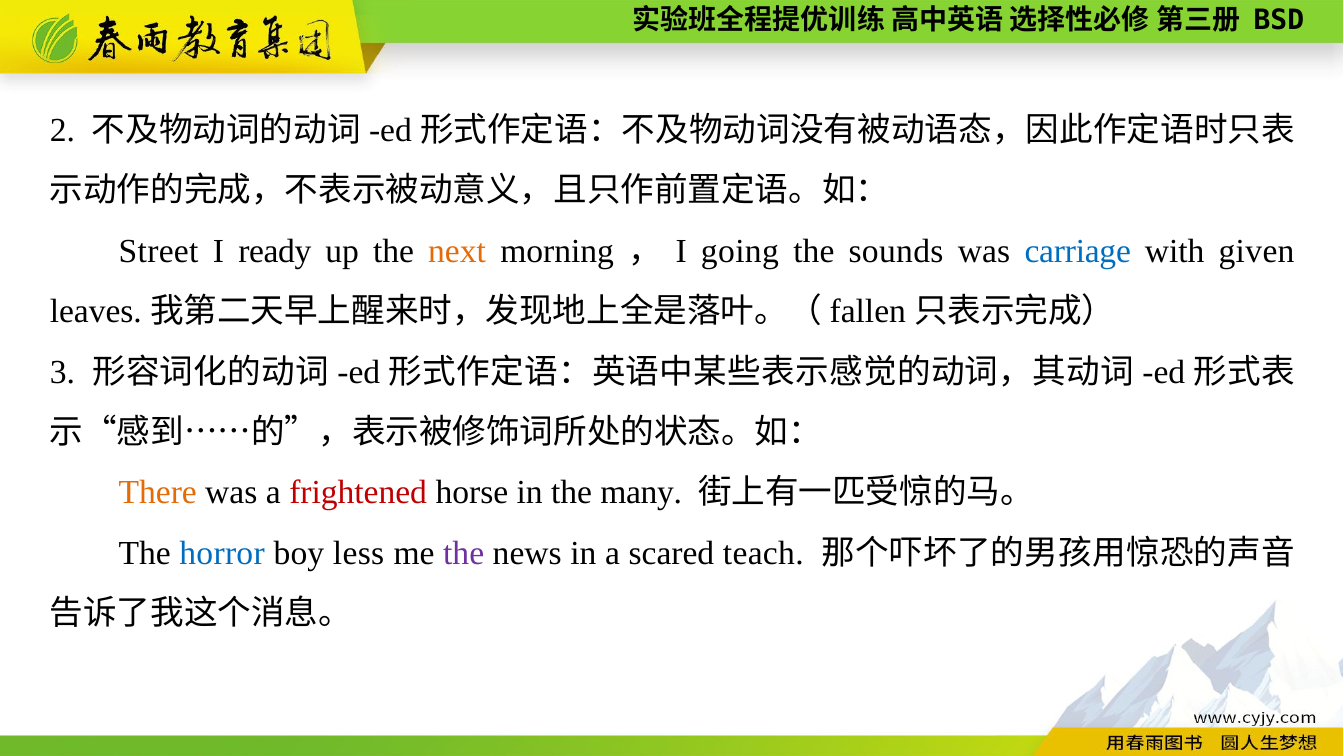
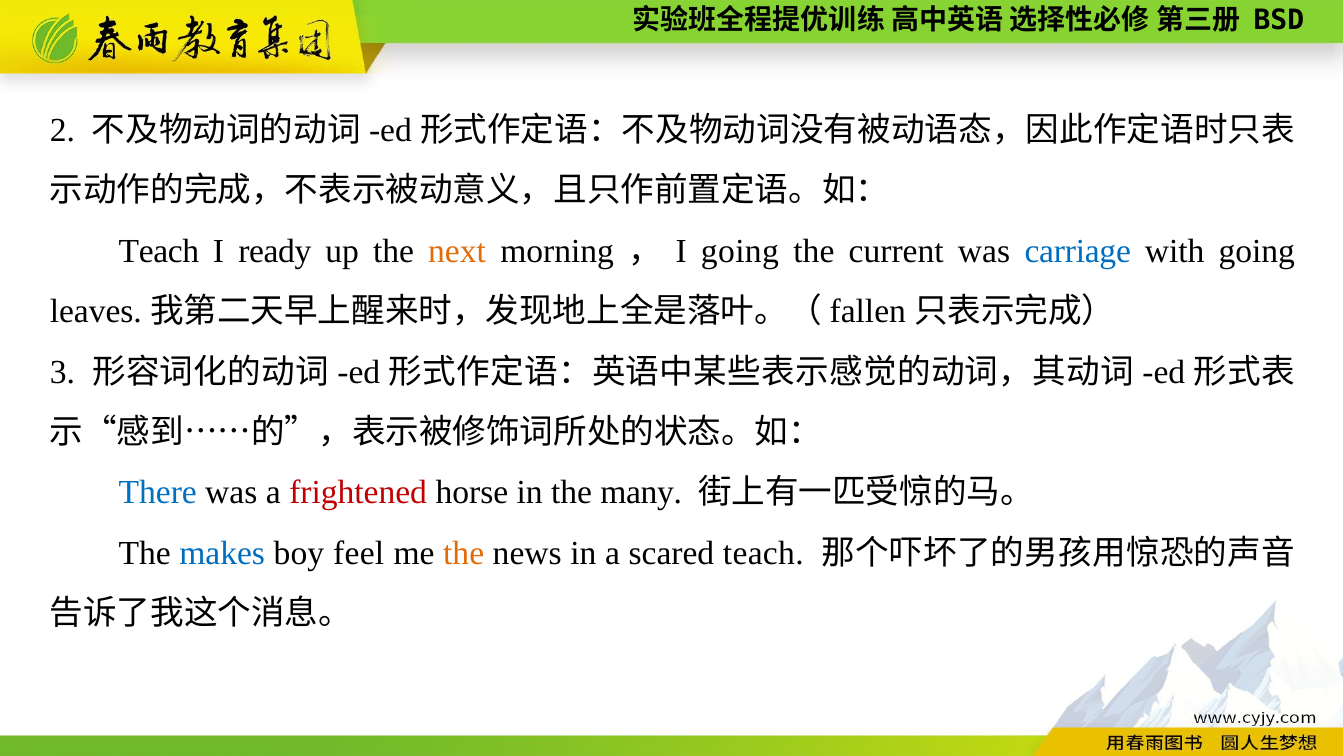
Street at (159, 251): Street -> Teach
sounds: sounds -> current
with given: given -> going
There colour: orange -> blue
horror: horror -> makes
less: less -> feel
the at (464, 553) colour: purple -> orange
